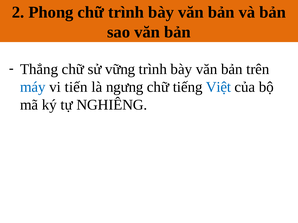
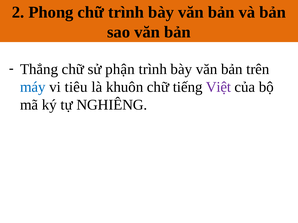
vững: vững -> phận
tiến: tiến -> tiêu
ngưng: ngưng -> khuôn
Việt colour: blue -> purple
